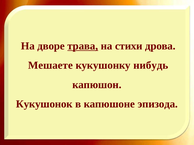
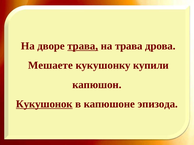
на стихи: стихи -> трава
нибудь: нибудь -> купили
Кукушонок underline: none -> present
